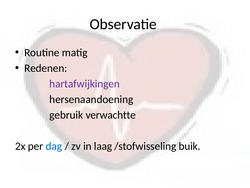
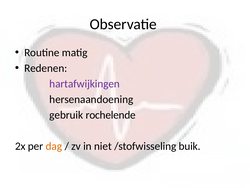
verwachtte: verwachtte -> rochelende
dag colour: blue -> orange
laag: laag -> niet
